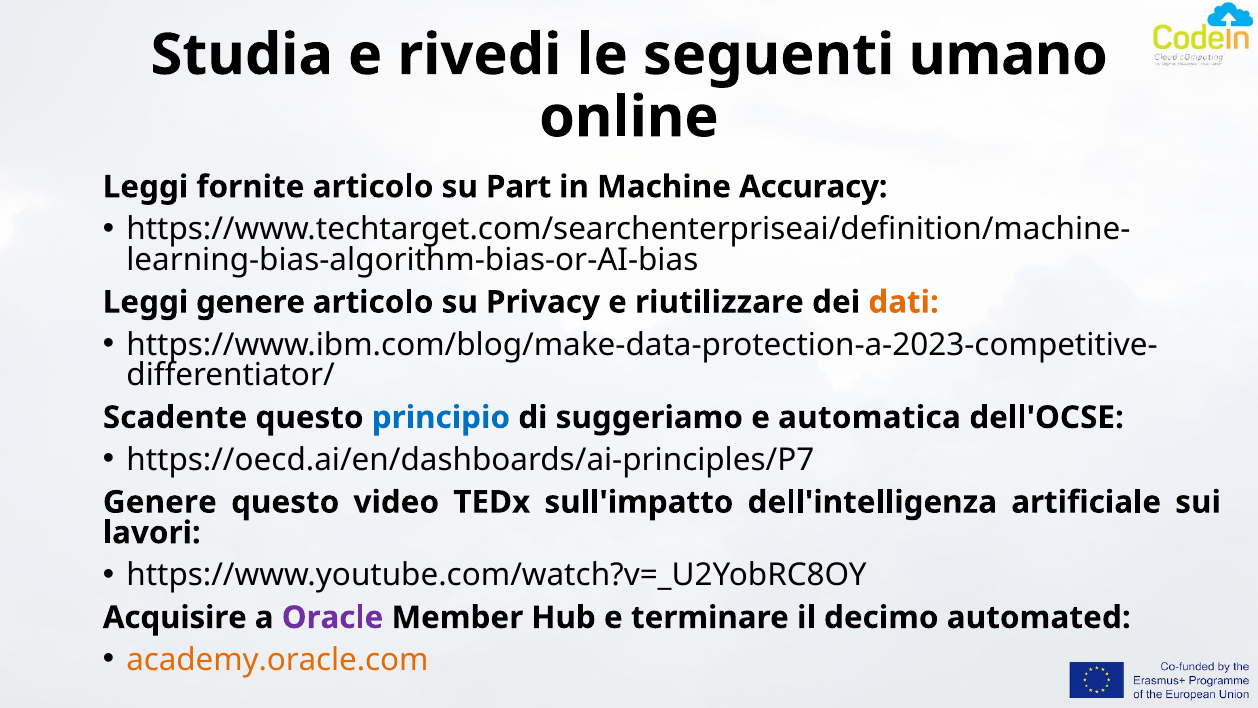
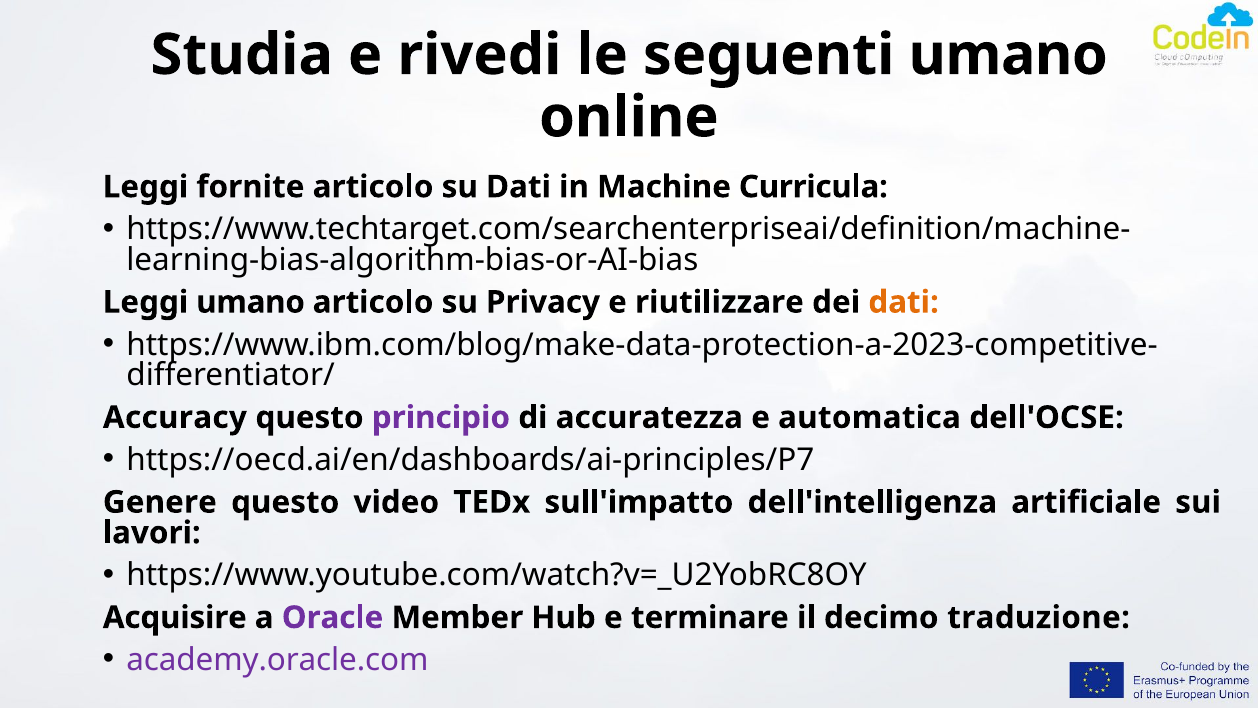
su Part: Part -> Dati
Accuracy: Accuracy -> Curricula
Leggi genere: genere -> umano
Scadente: Scadente -> Accuracy
principio colour: blue -> purple
suggeriamo: suggeriamo -> accuratezza
automated: automated -> traduzione
academy.oracle.com colour: orange -> purple
